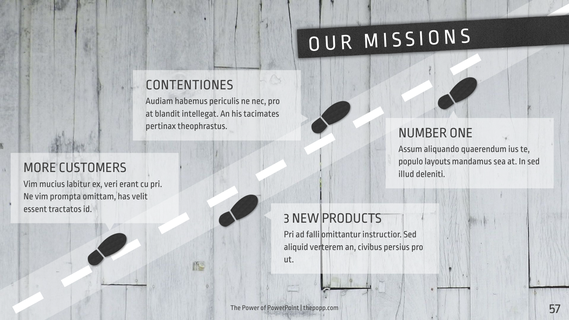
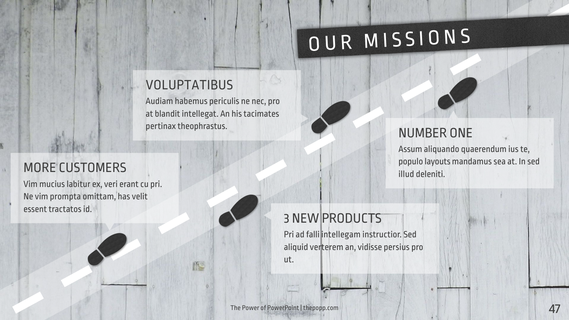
CONTENTIONES: CONTENTIONES -> VOLUPTATIBUS
omittantur: omittantur -> intellegam
civibus: civibus -> vidisse
57: 57 -> 47
